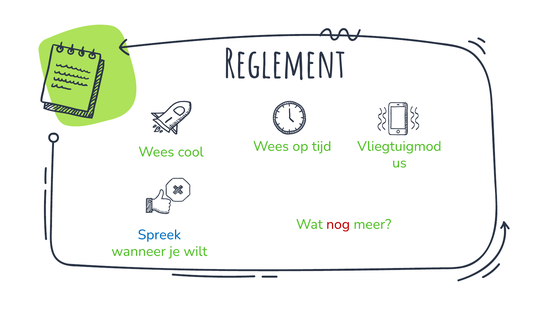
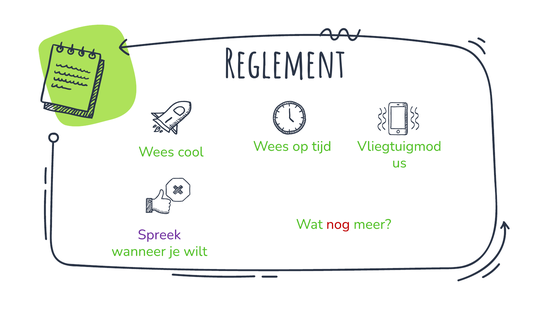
Spreek colour: blue -> purple
